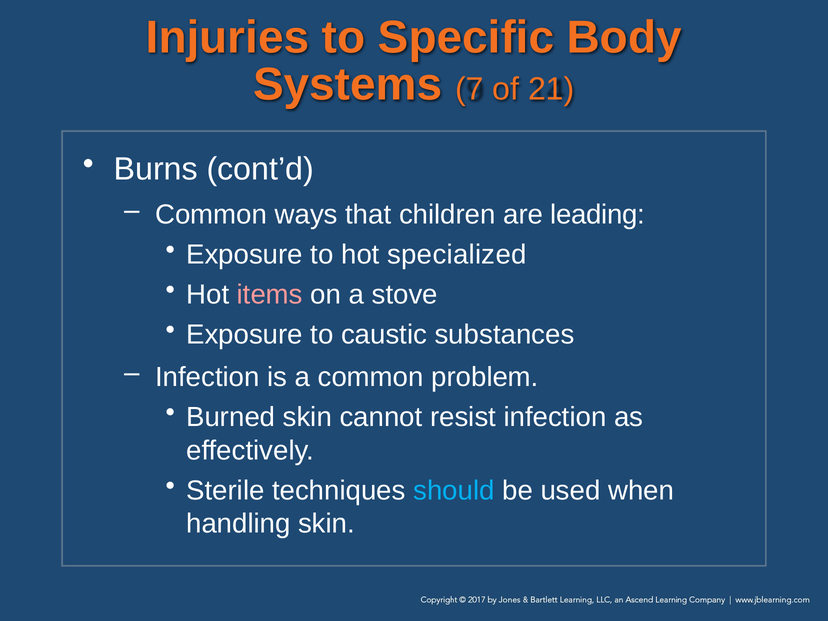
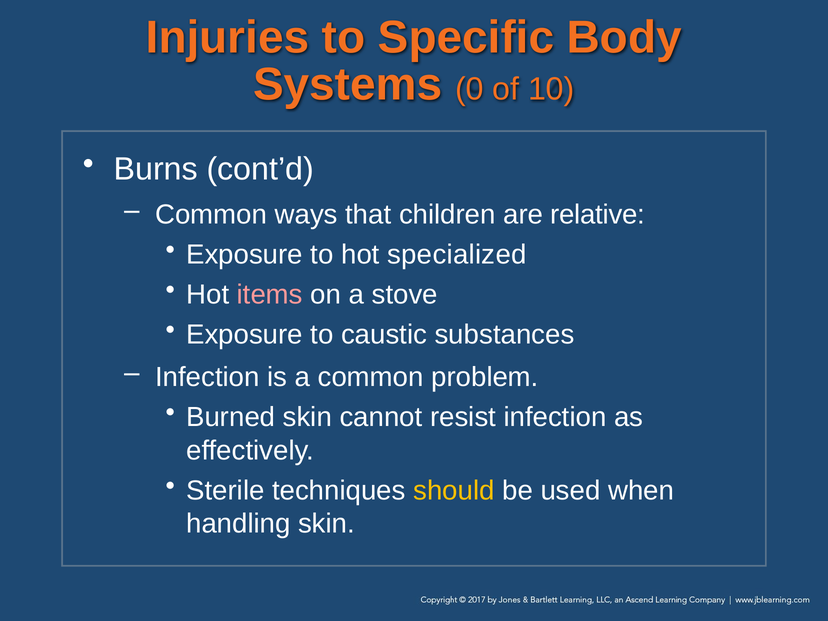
7: 7 -> 0
21: 21 -> 10
leading: leading -> relative
should colour: light blue -> yellow
